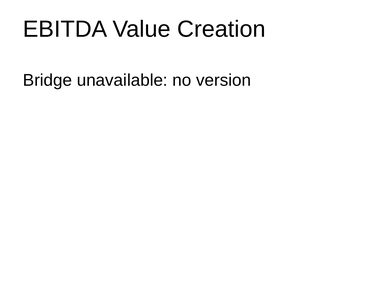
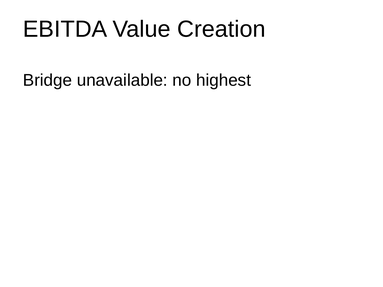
version: version -> highest
